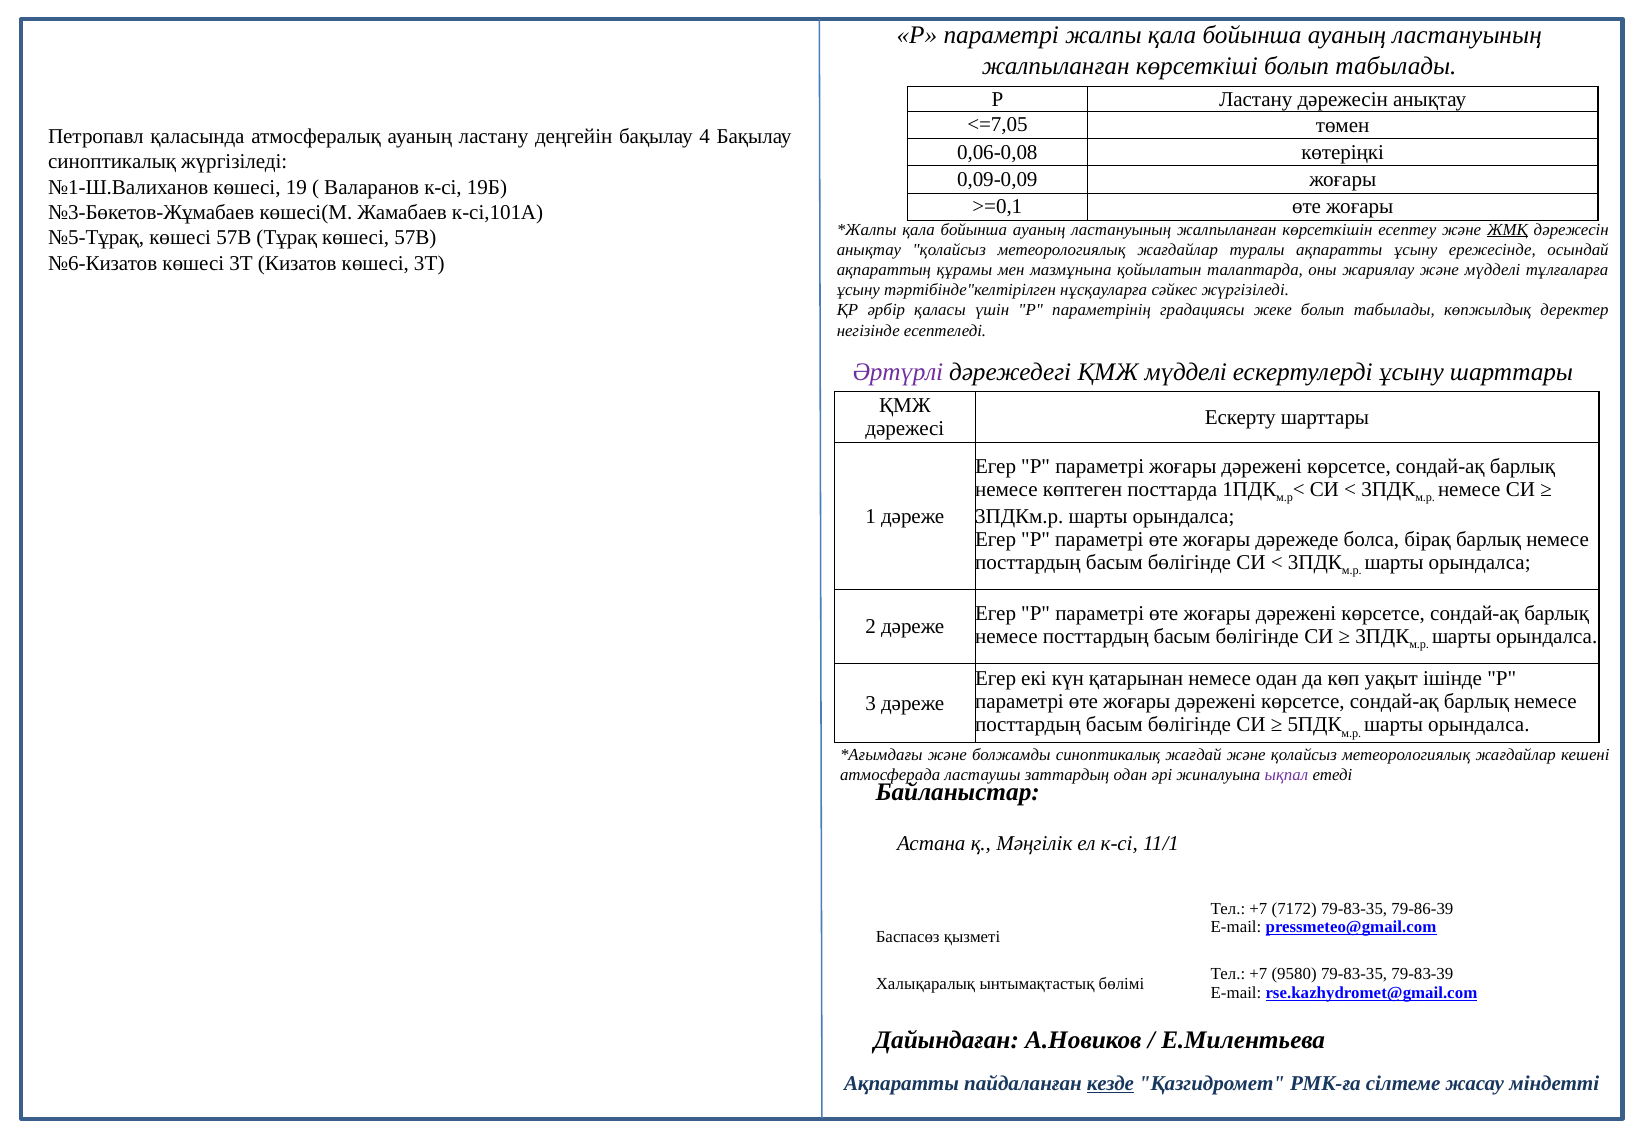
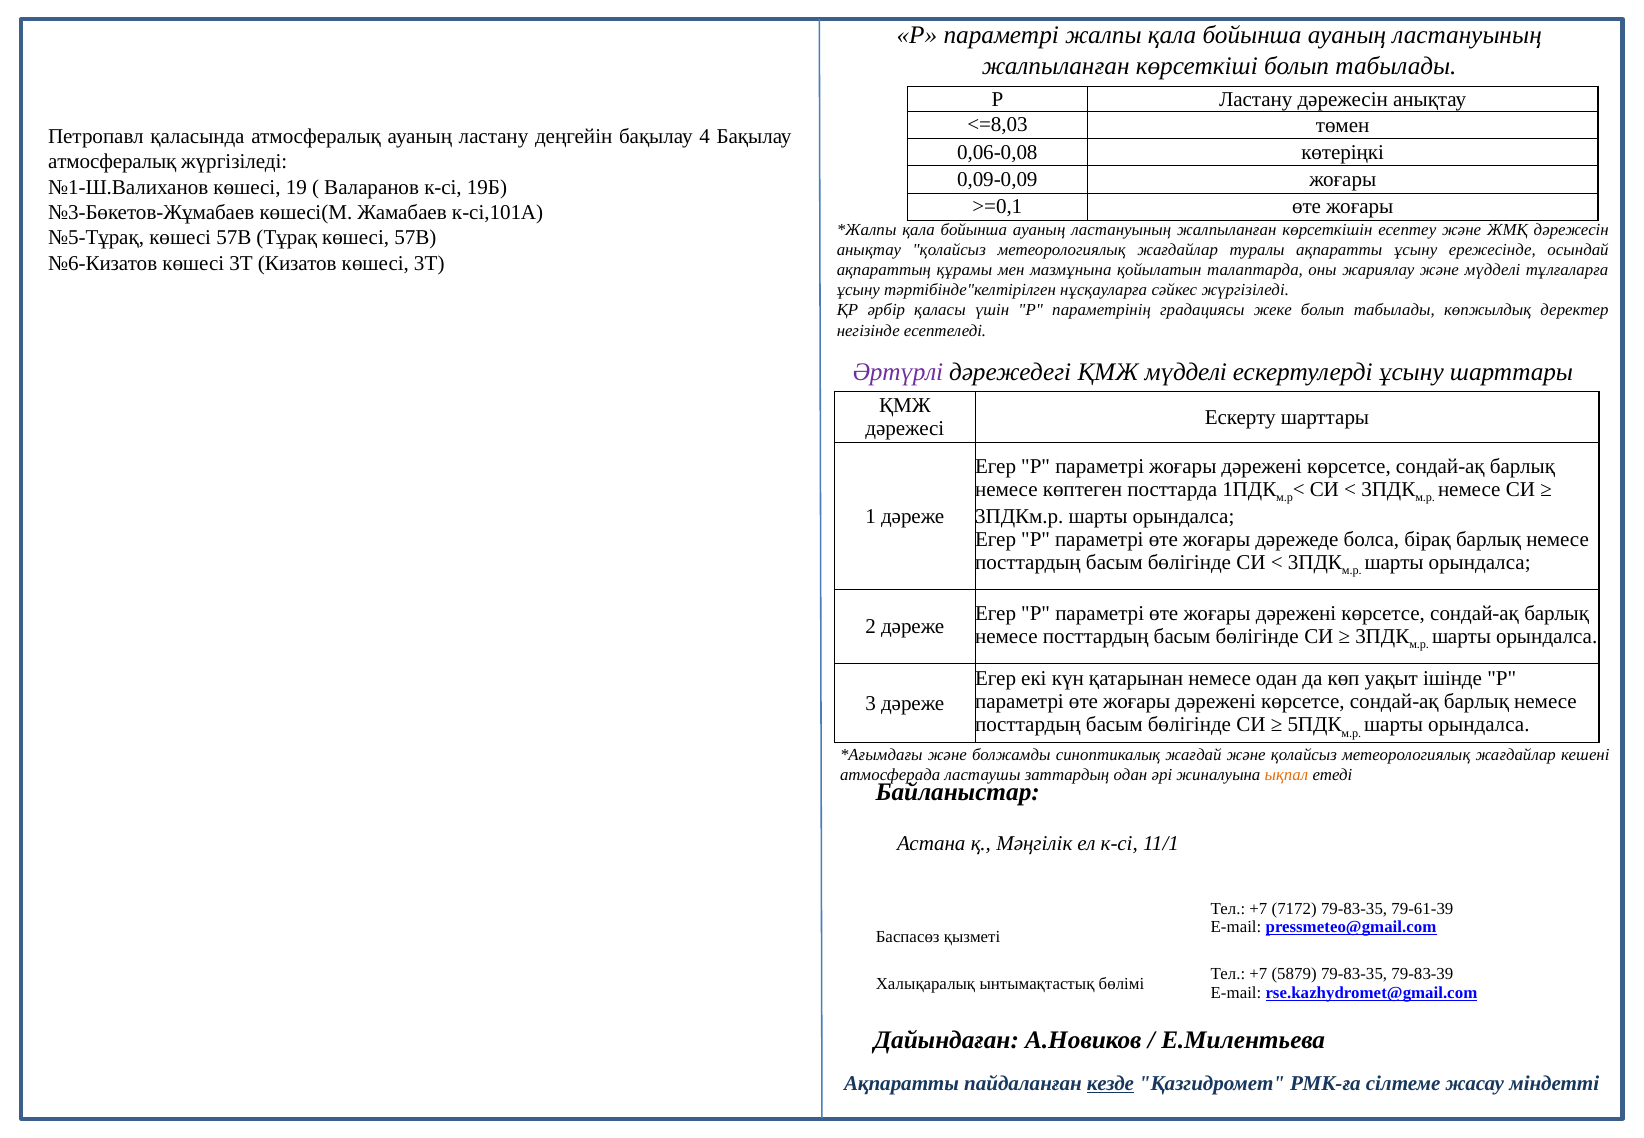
<=7,05: <=7,05 -> <=8,03
синоптикалық at (112, 162): синоптикалық -> атмосфералық
ЖМҚ underline: present -> none
ықпал colour: purple -> orange
79-86-39: 79-86-39 -> 79-61-39
9580: 9580 -> 5879
